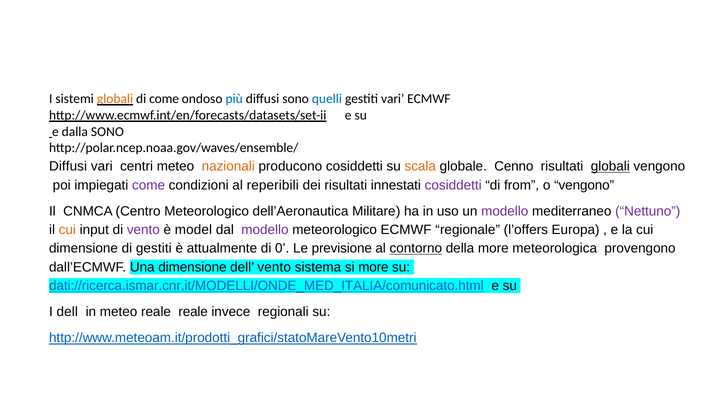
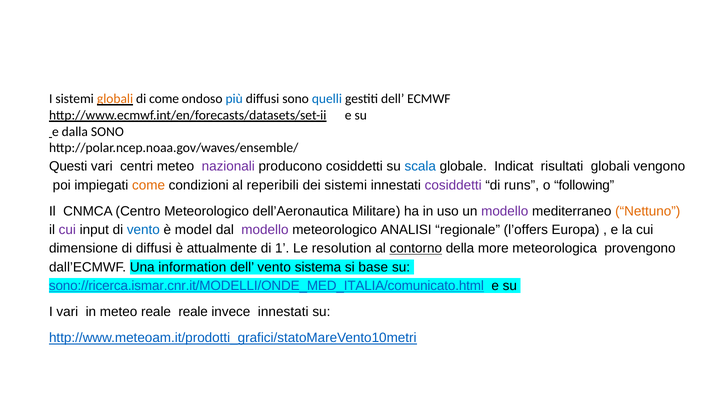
gestiti vari: vari -> dell
Diffusi at (68, 166): Diffusi -> Questi
nazionali colour: orange -> purple
scala colour: orange -> blue
Cenno: Cenno -> Indicat
globali at (610, 166) underline: present -> none
come at (149, 185) colour: purple -> orange
dei risultati: risultati -> sistemi
from: from -> runs
o vengono: vengono -> following
Nettuno colour: purple -> orange
cui at (67, 230) colour: orange -> purple
vento at (143, 230) colour: purple -> blue
meteorologico ECMWF: ECMWF -> ANALISI
di gestiti: gestiti -> diffusi
0: 0 -> 1
previsione: previsione -> resolution
Una dimensione: dimensione -> information
si more: more -> base
dati://ricerca.ismar.cnr.it/MODELLI/ONDE_MED_ITALIA/comunicato.html: dati://ricerca.ismar.cnr.it/MODELLI/ONDE_MED_ITALIA/comunicato.html -> sono://ricerca.ismar.cnr.it/MODELLI/ONDE_MED_ITALIA/comunicato.html
I dell: dell -> vari
invece regionali: regionali -> innestati
